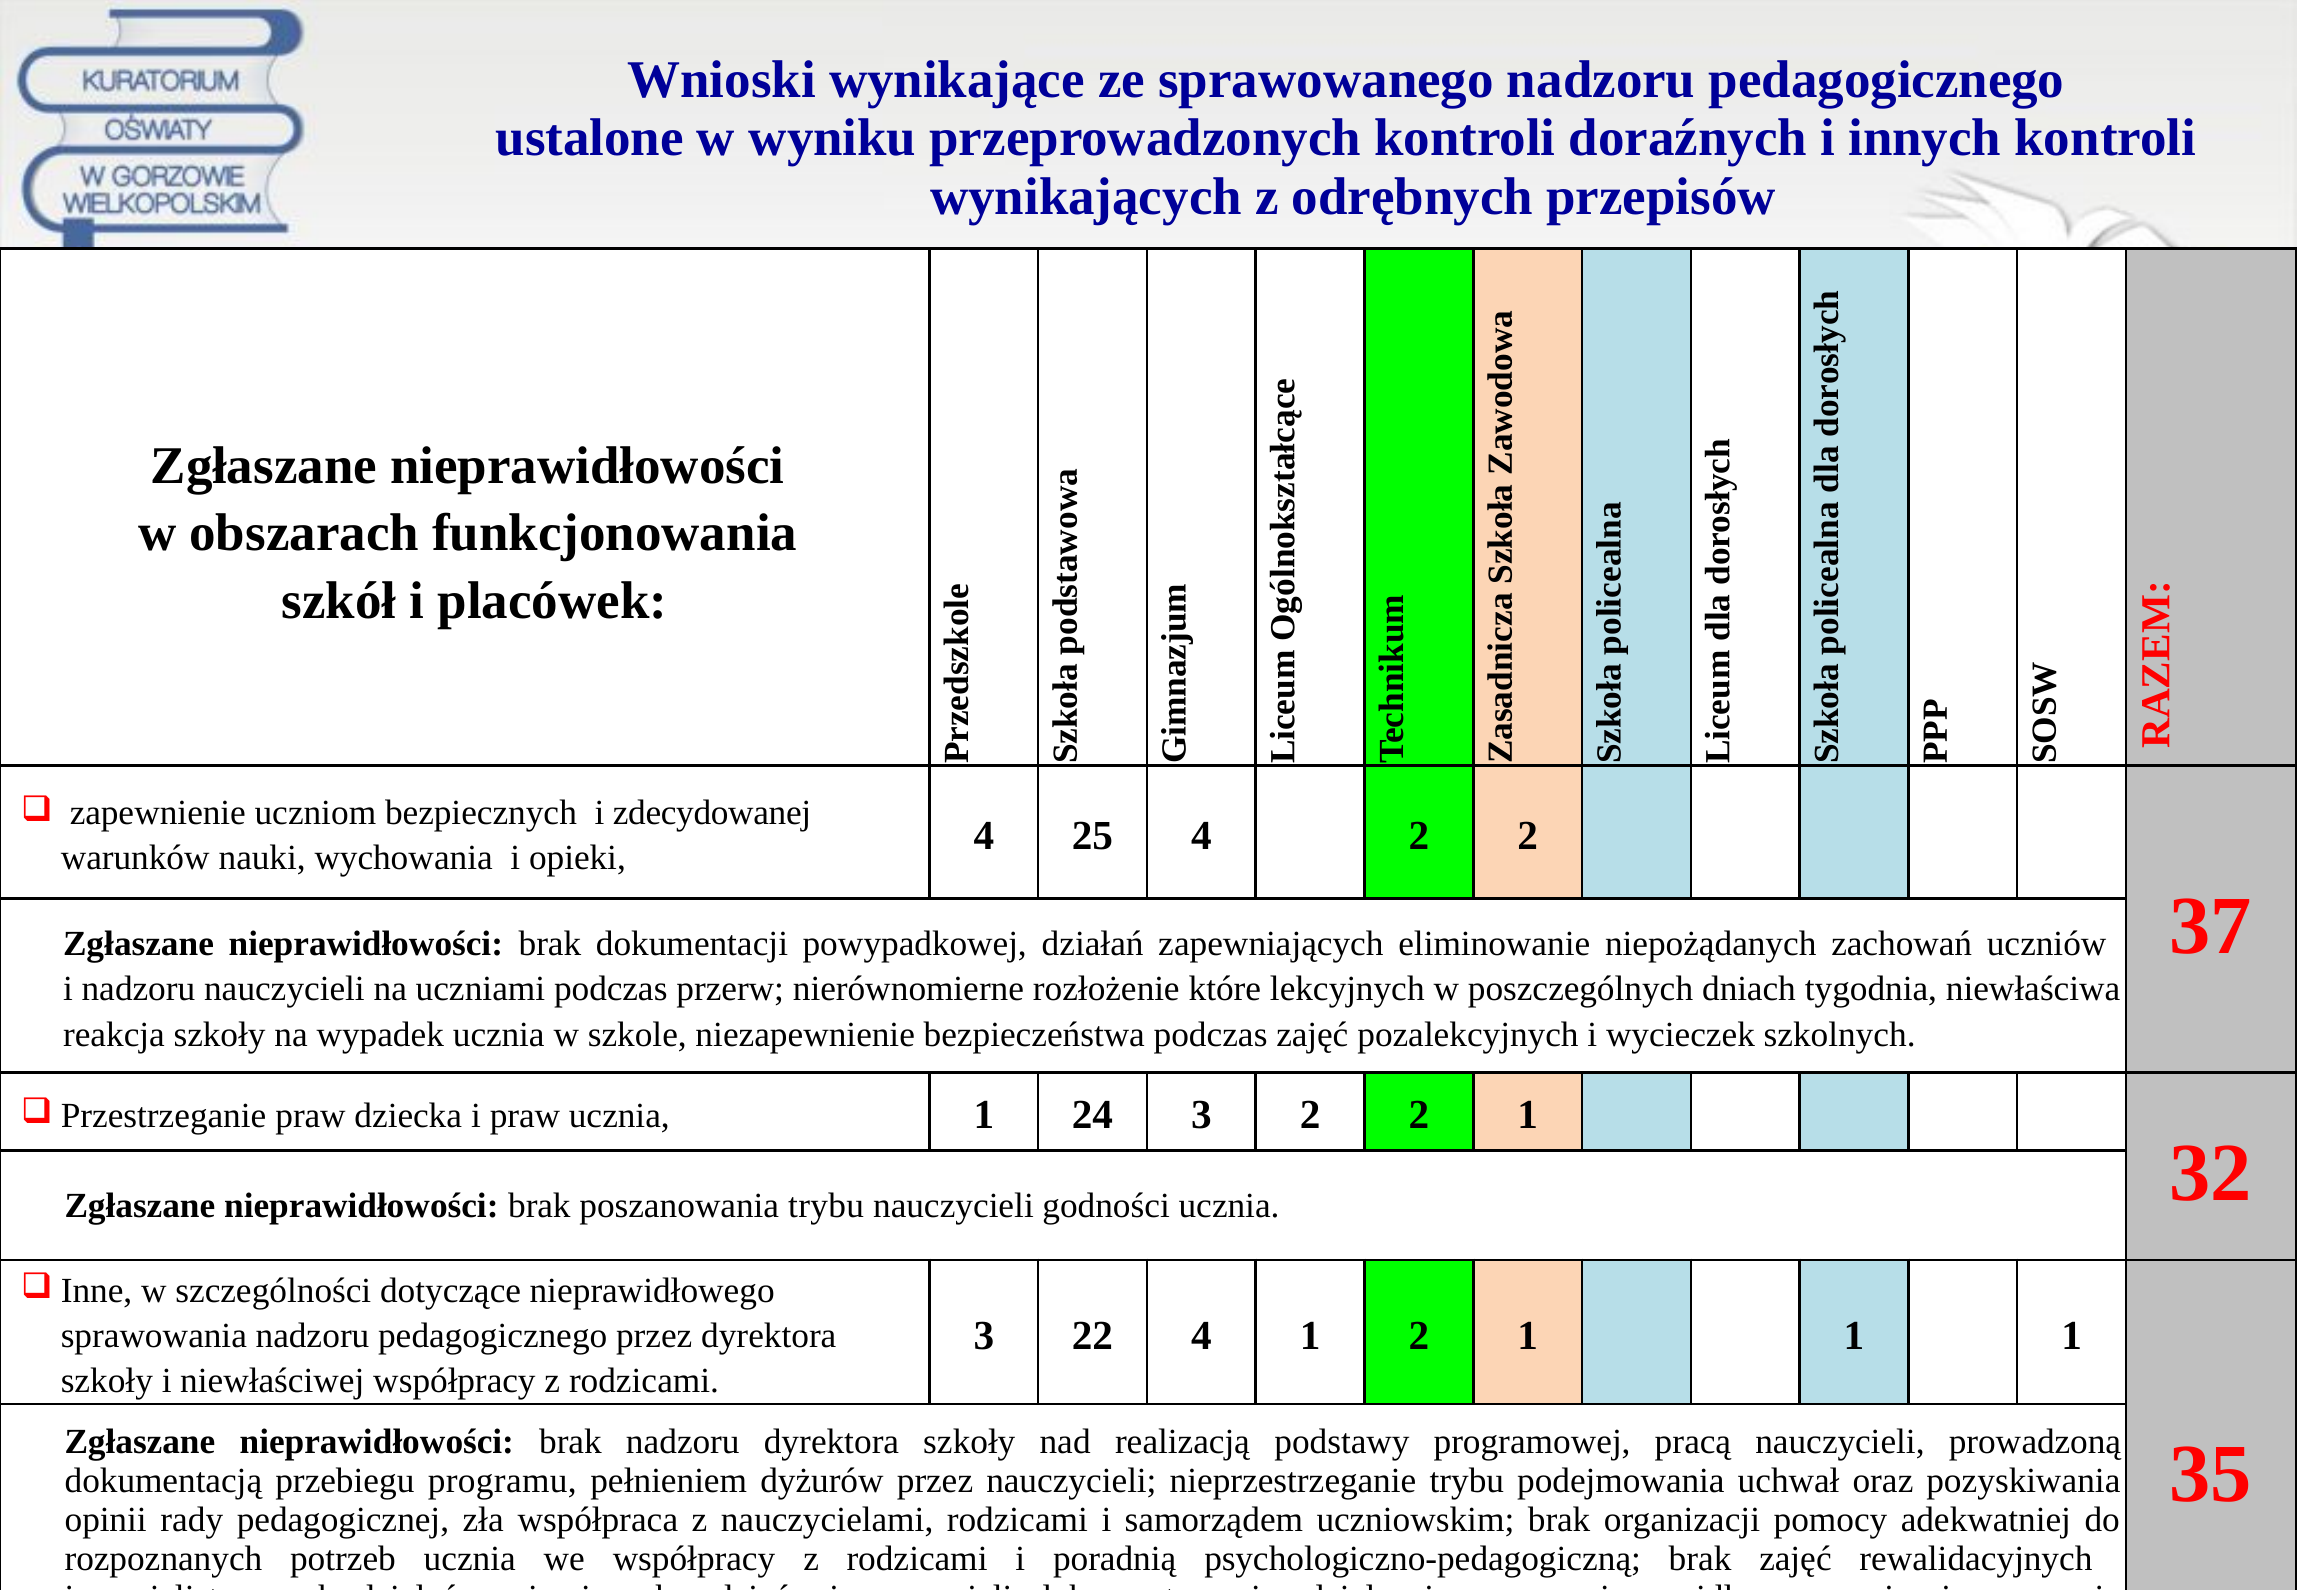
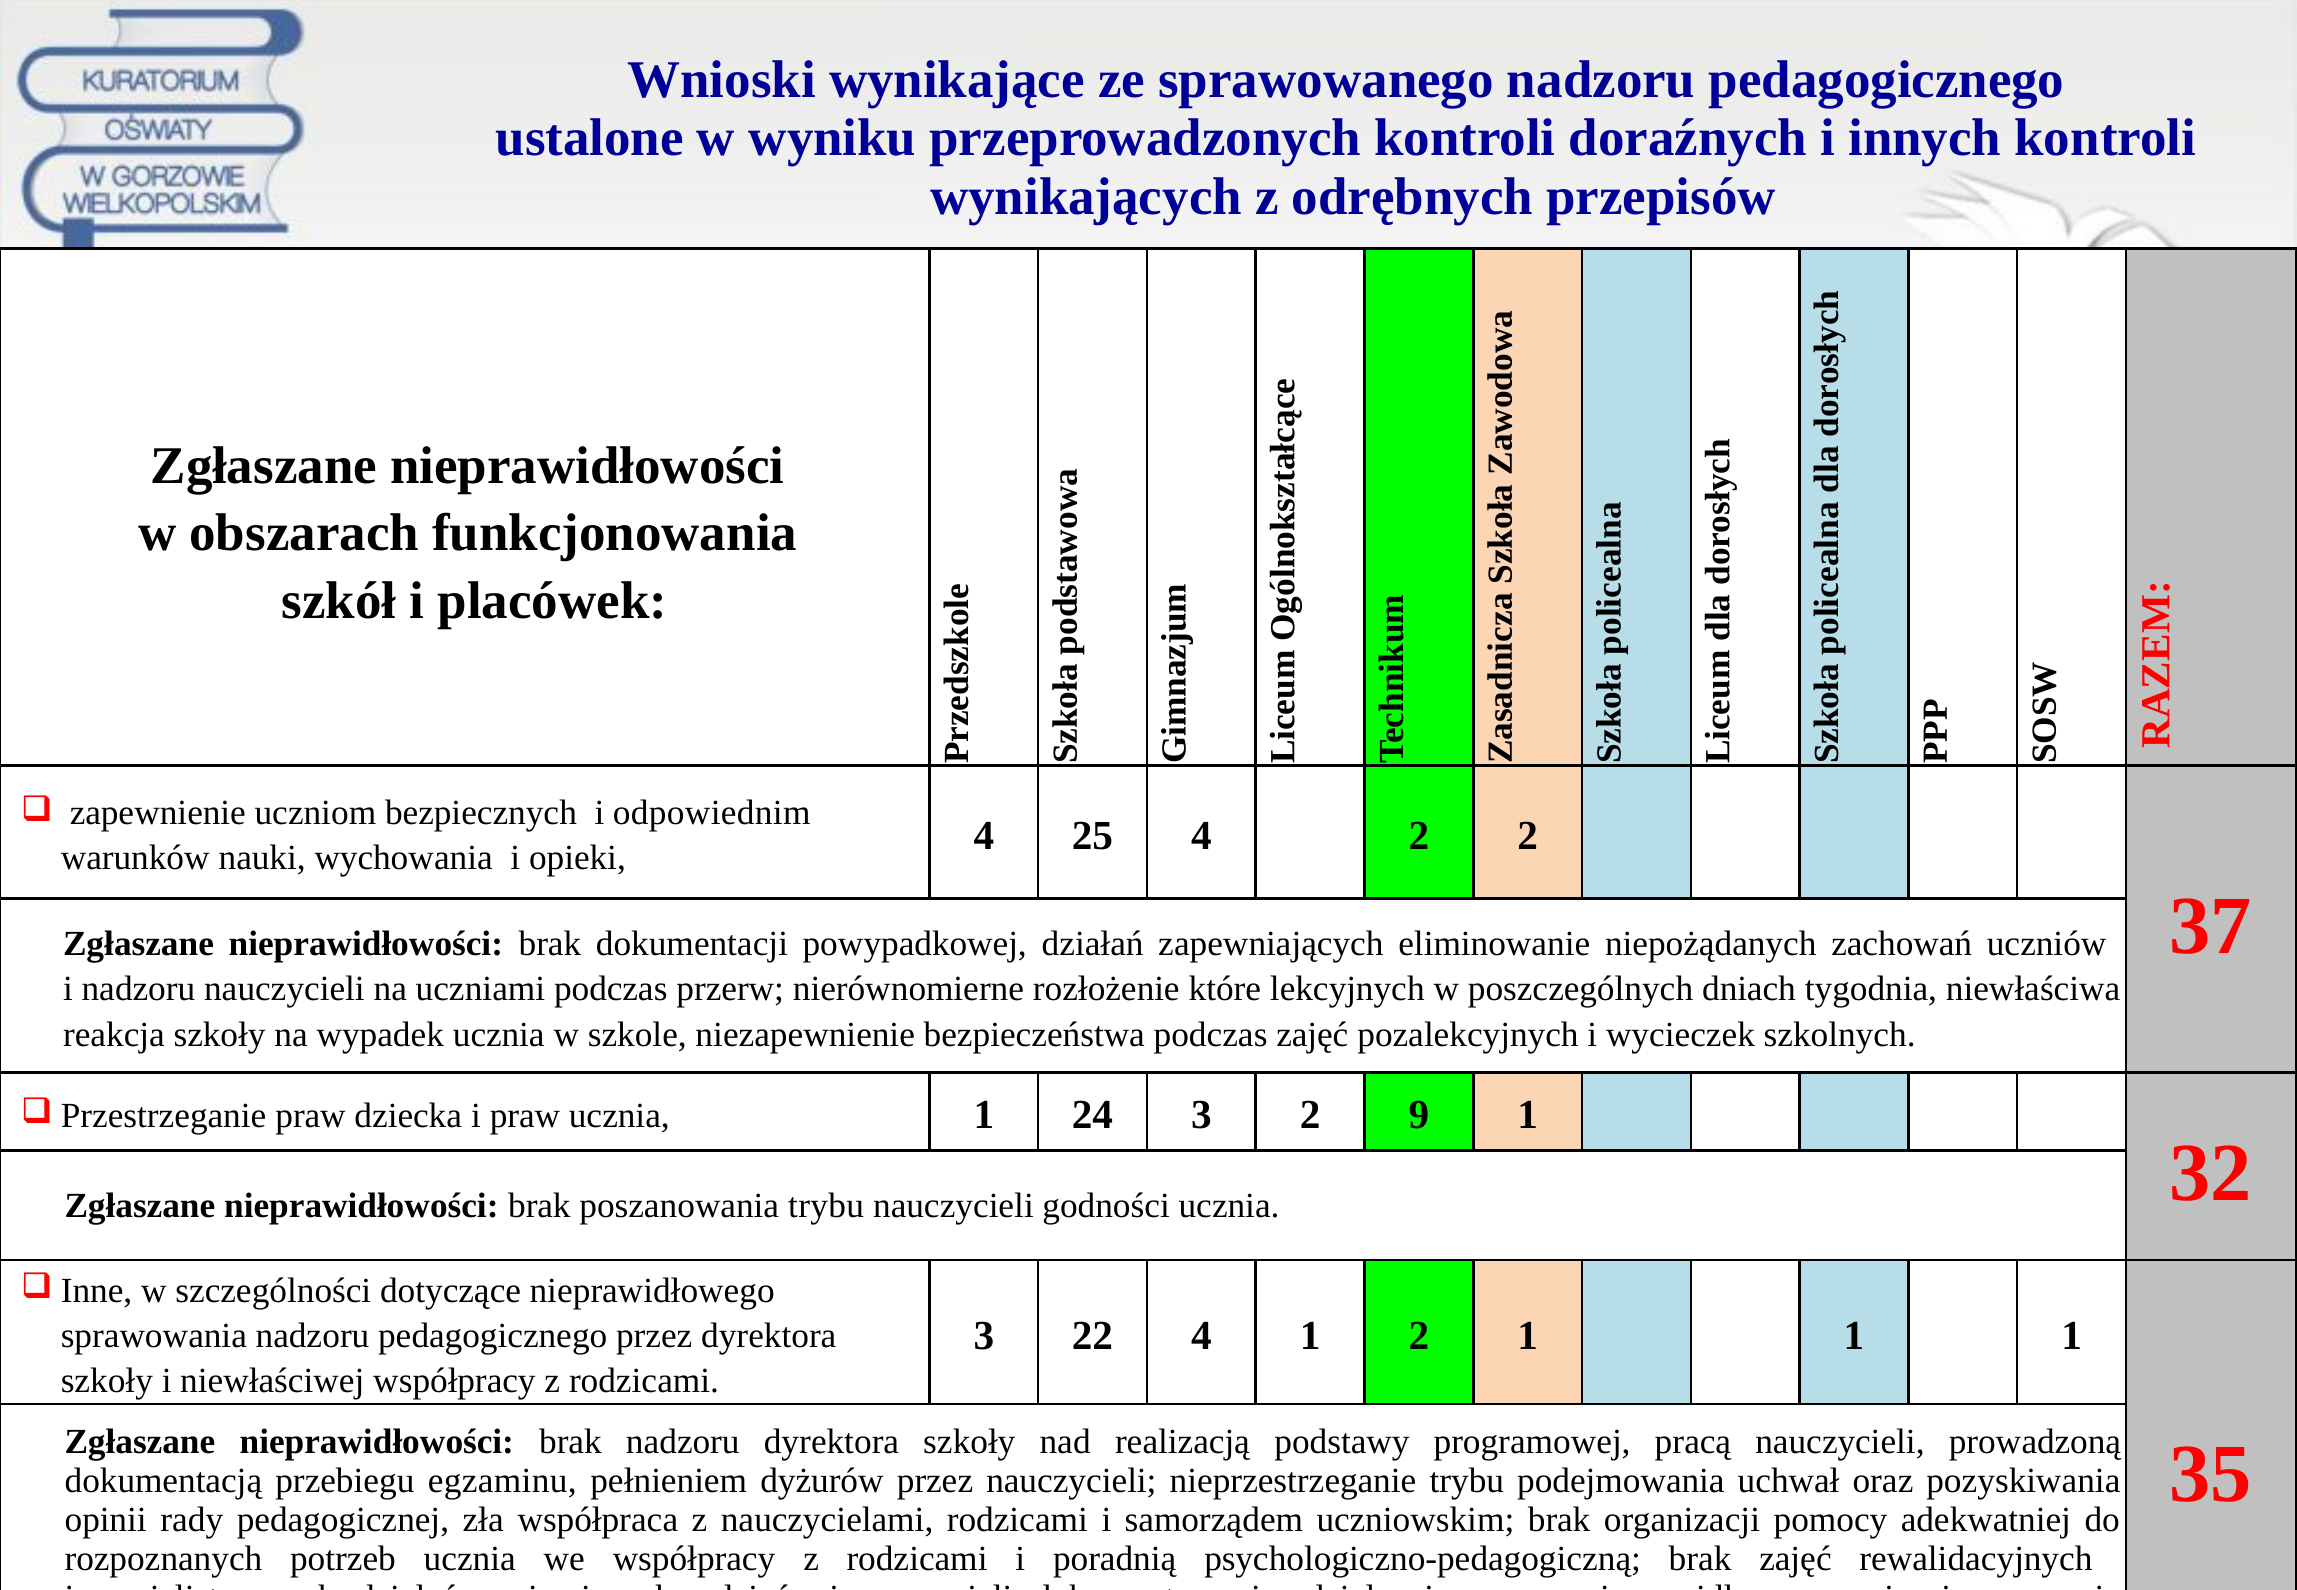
zdecydowanej: zdecydowanej -> odpowiednim
3 2 2: 2 -> 9
programu: programu -> egzaminu
